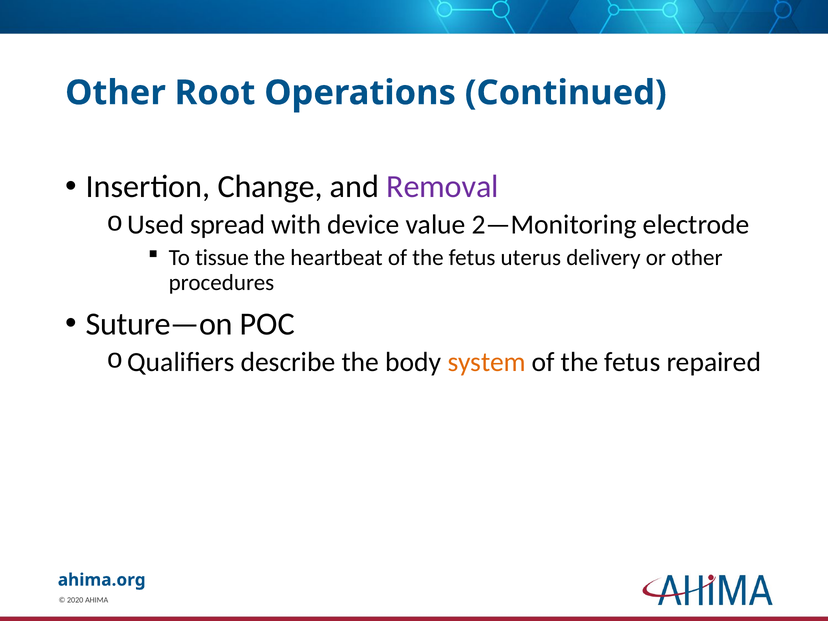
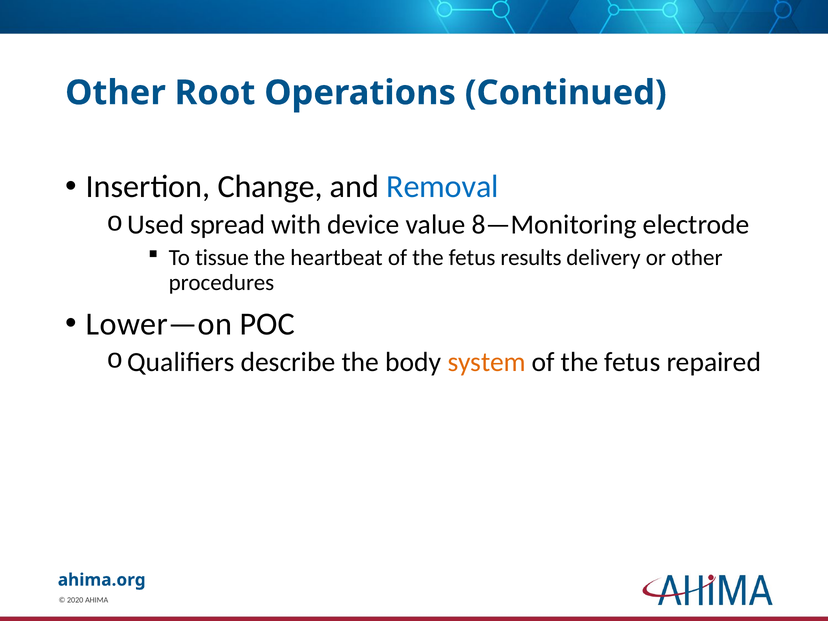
Removal colour: purple -> blue
2—Monitoring: 2—Monitoring -> 8—Monitoring
uterus: uterus -> results
Suture—on: Suture—on -> Lower—on
